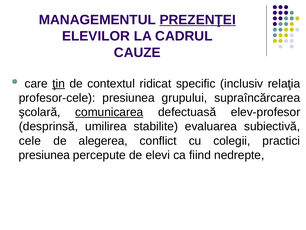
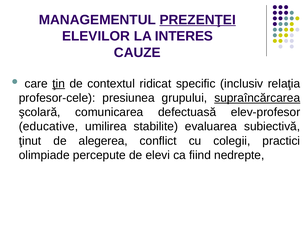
CADRUL: CADRUL -> INTERES
supraîncărcarea underline: none -> present
comunicarea underline: present -> none
desprinsă: desprinsă -> educative
cele: cele -> ţinut
presiunea at (44, 155): presiunea -> olimpiade
